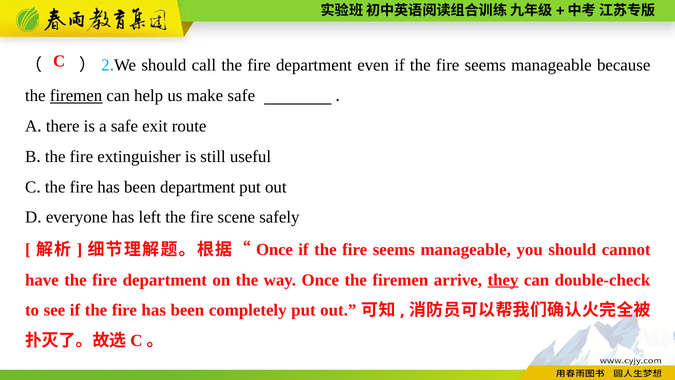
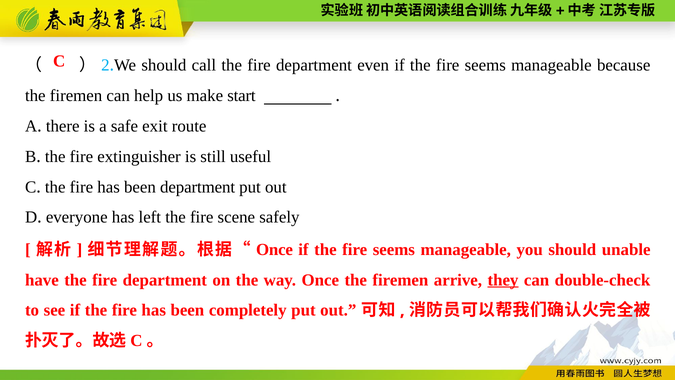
firemen at (76, 96) underline: present -> none
make safe: safe -> start
cannot: cannot -> unable
